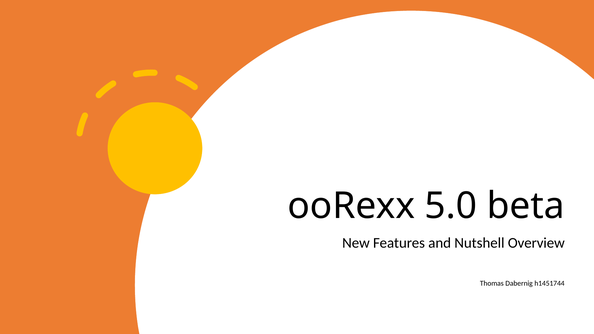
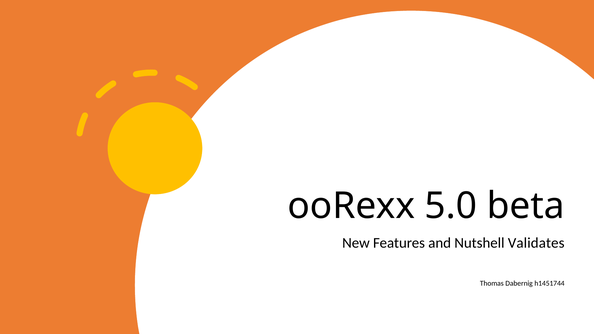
Overview: Overview -> Validates
